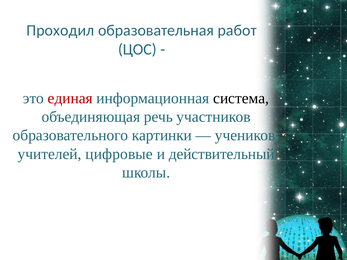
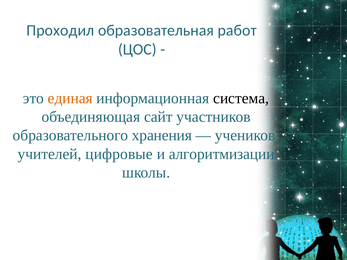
единая colour: red -> orange
речь: речь -> сайт
картинки: картинки -> хранения
действительный: действительный -> алгоритмизации
